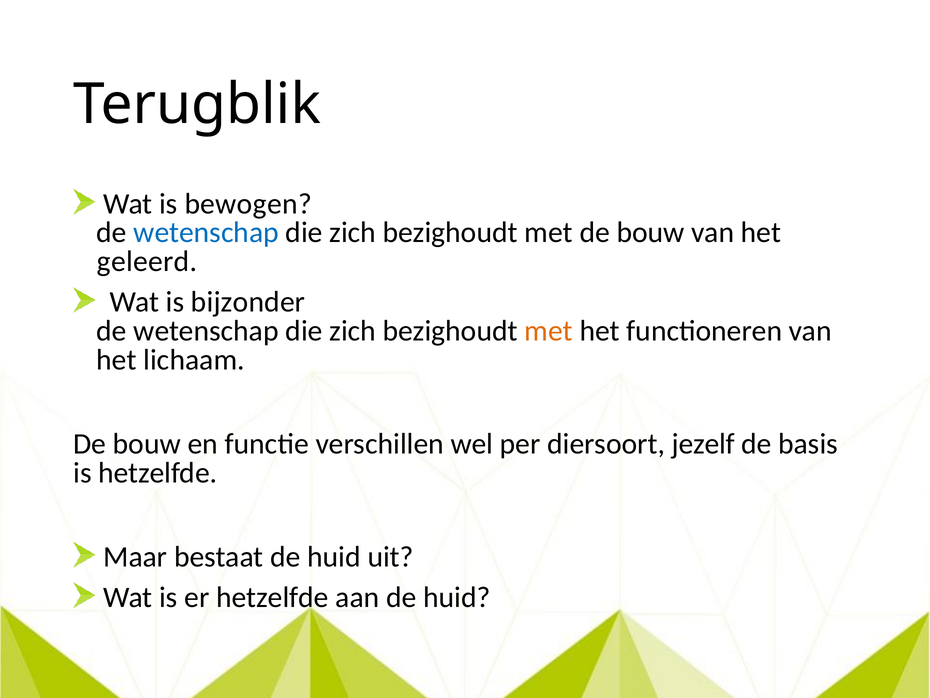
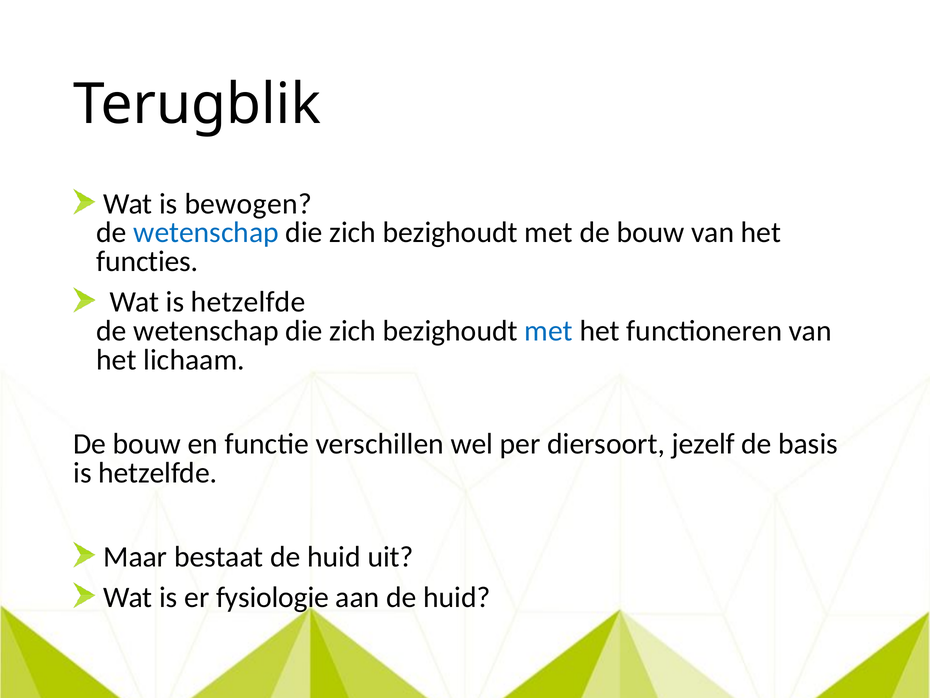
geleerd: geleerd -> functies
Wat is bijzonder: bijzonder -> hetzelfde
met at (549, 331) colour: orange -> blue
er hetzelfde: hetzelfde -> fysiologie
